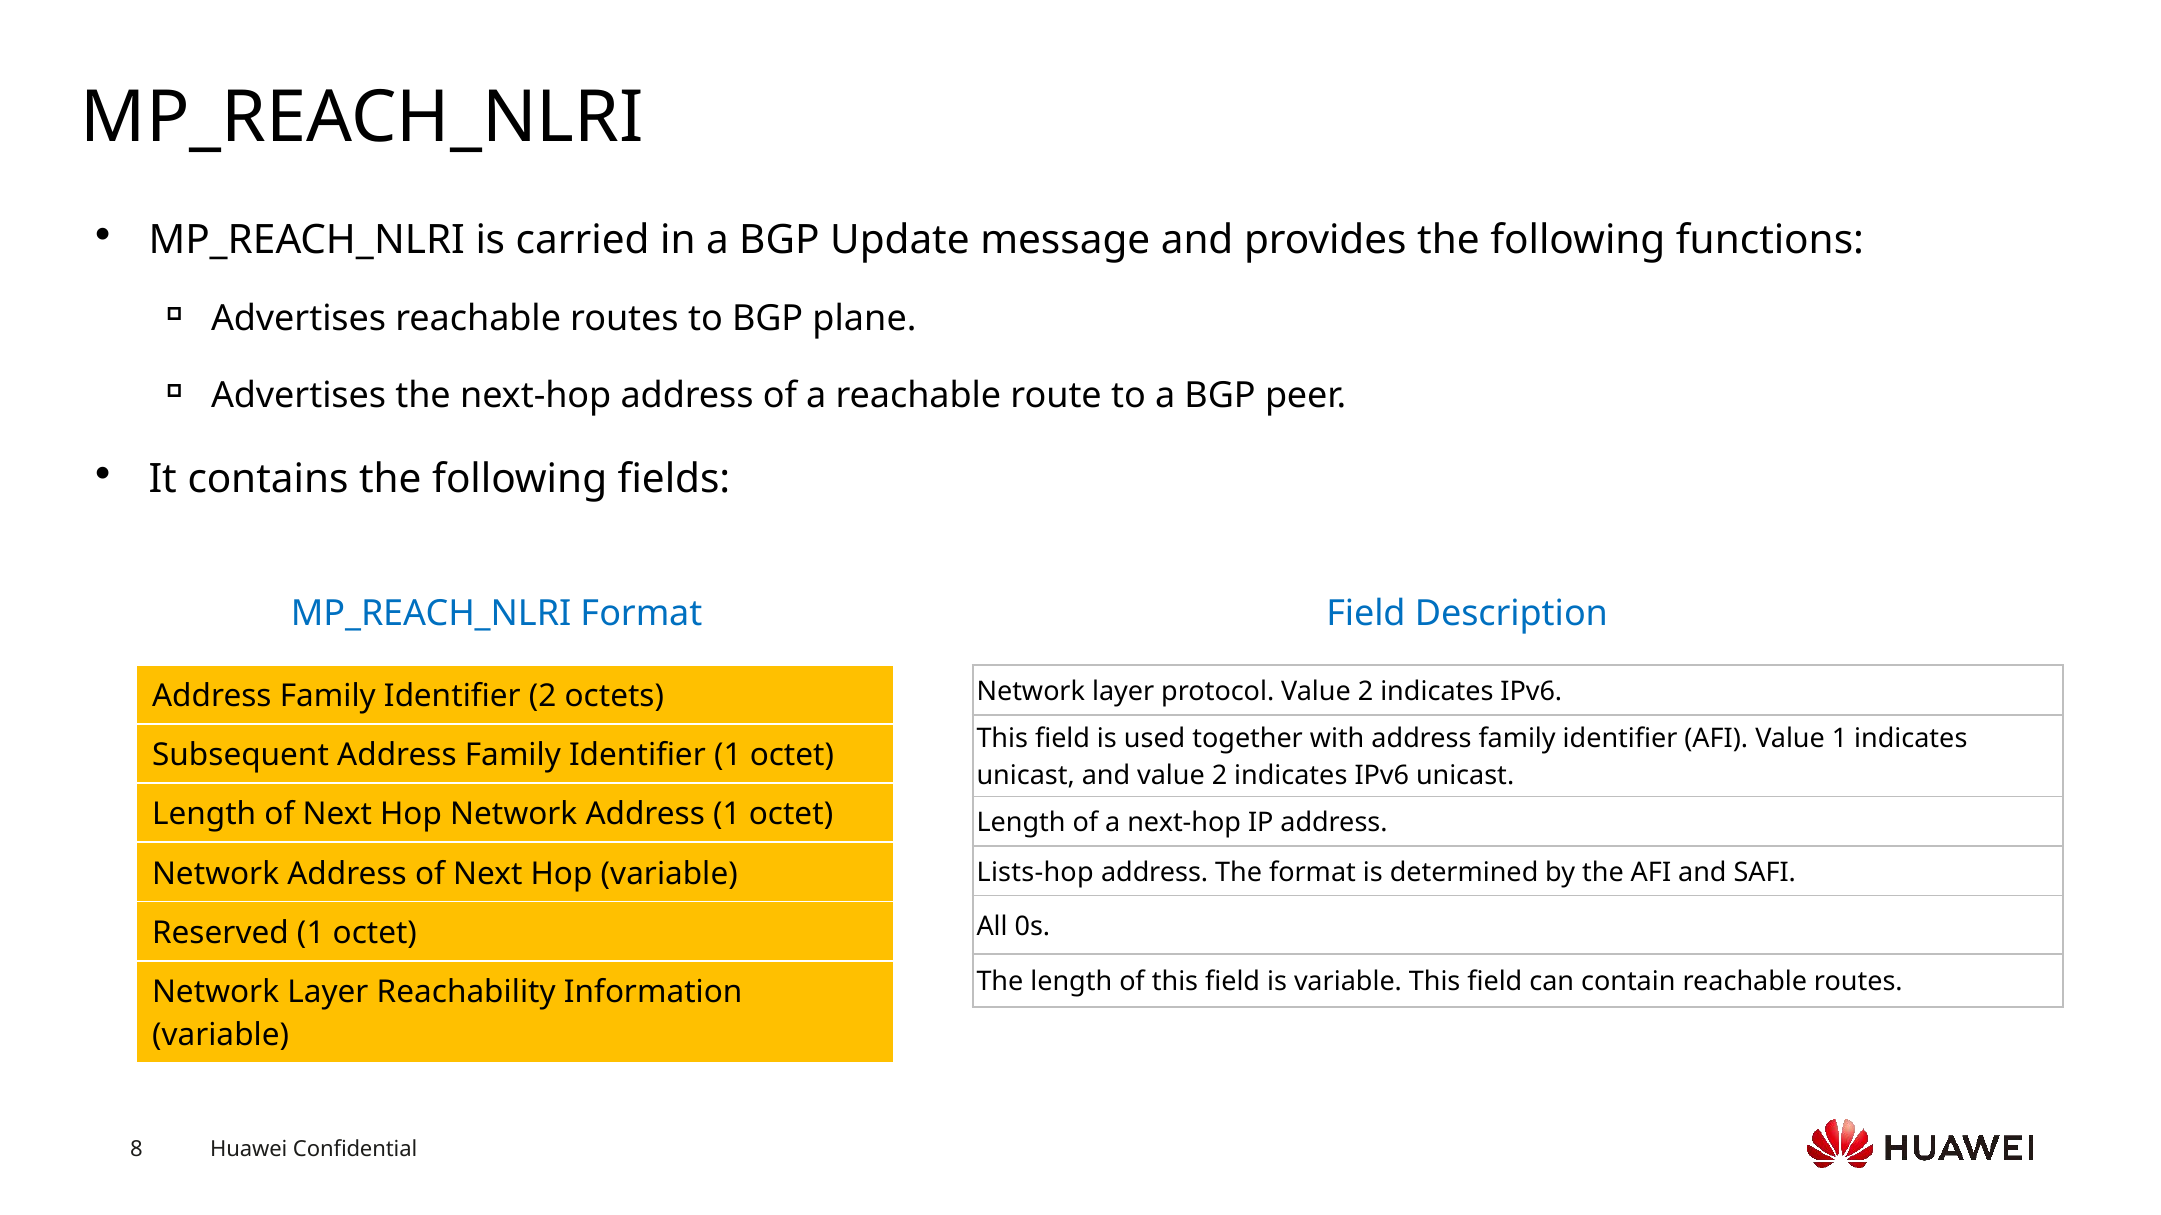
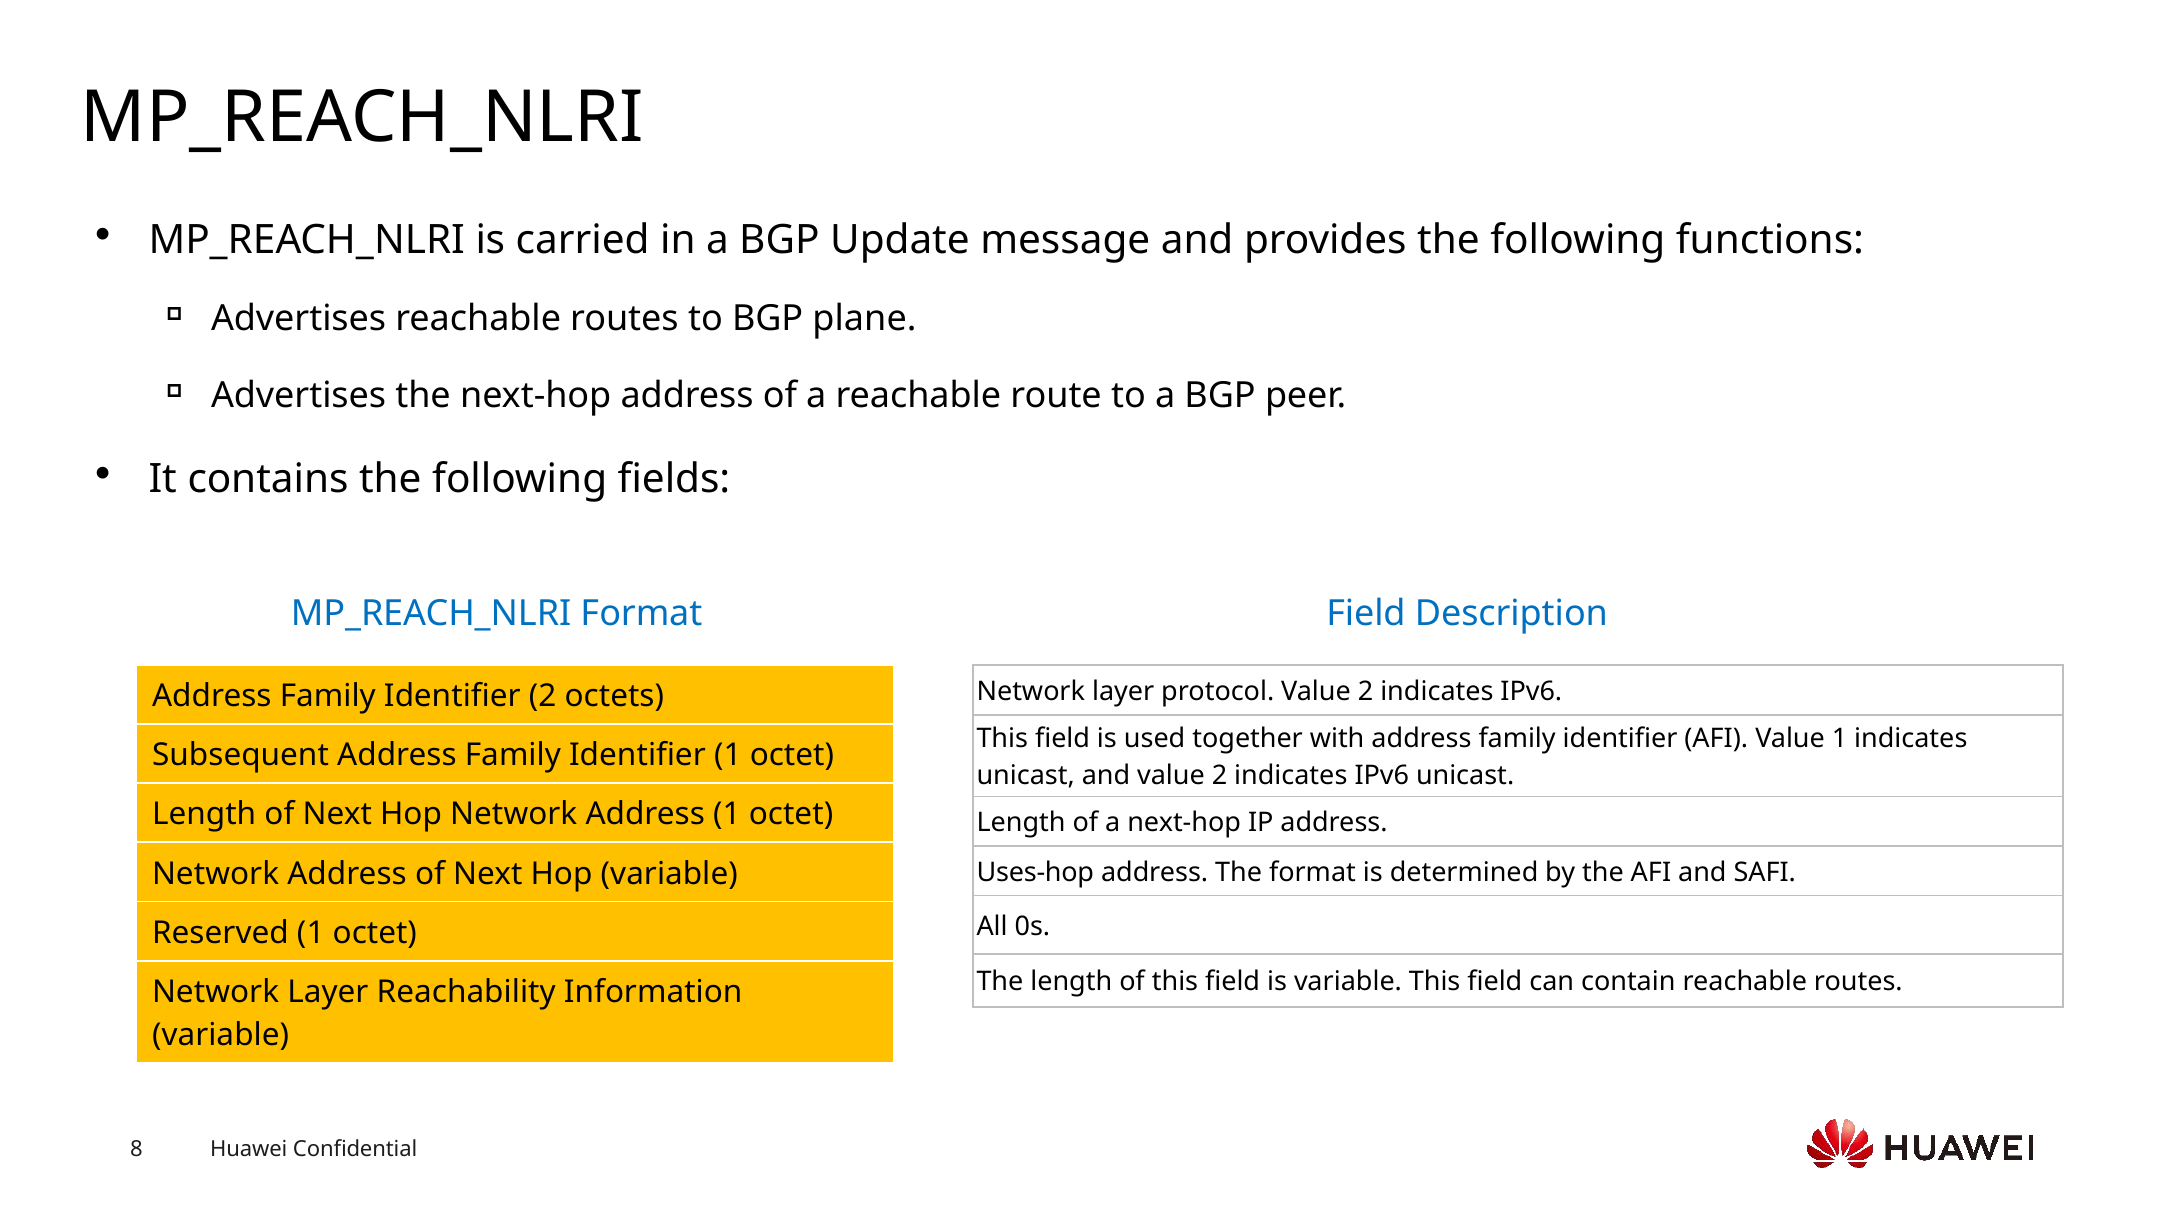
Lists-hop: Lists-hop -> Uses-hop
